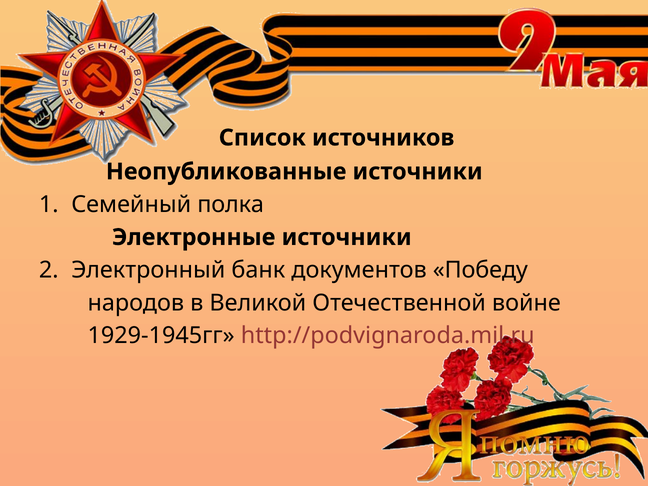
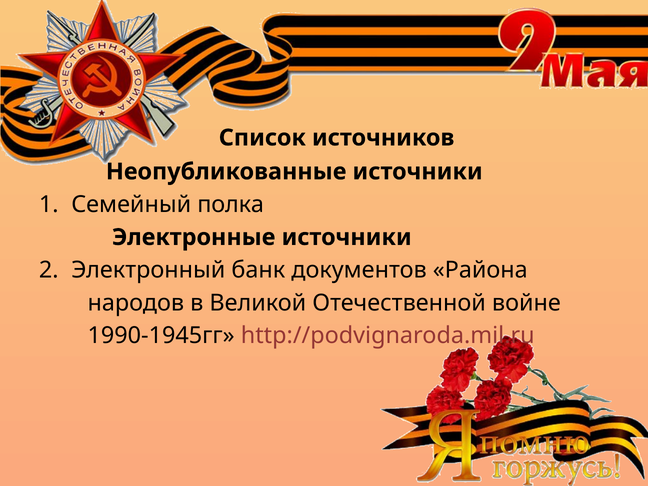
Победу: Победу -> Района
1929-1945гг: 1929-1945гг -> 1990-1945гг
